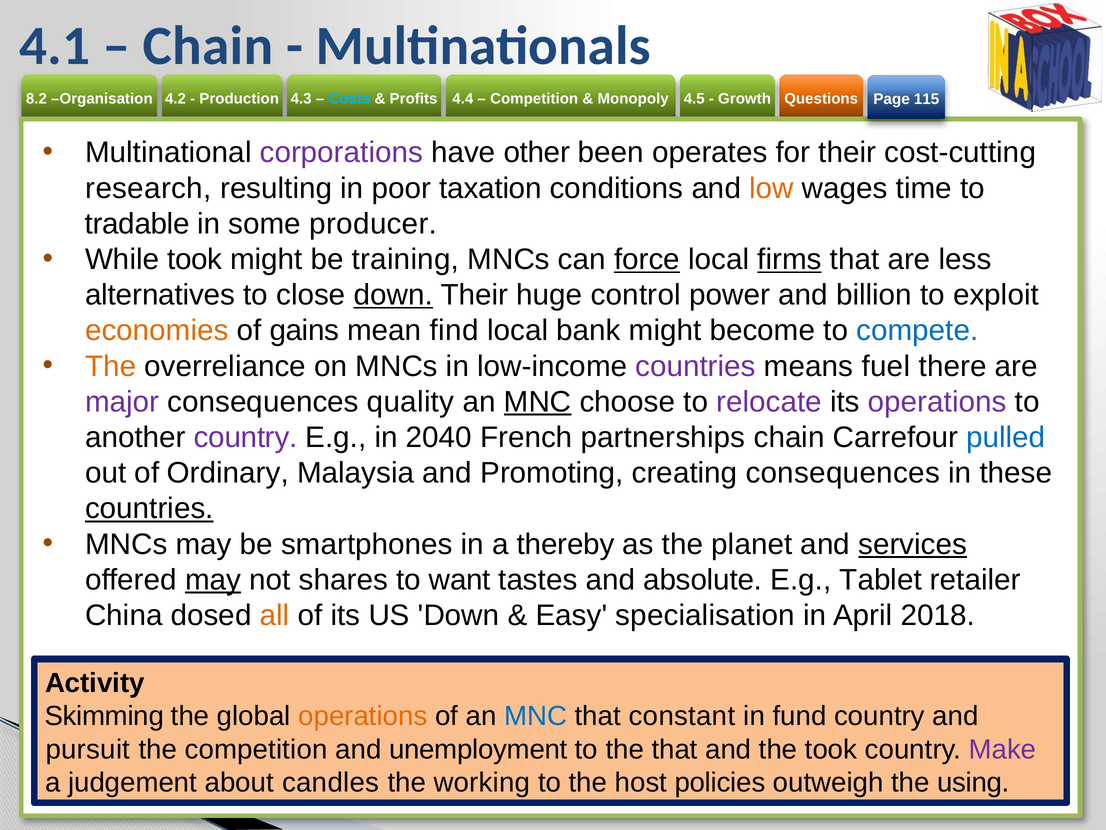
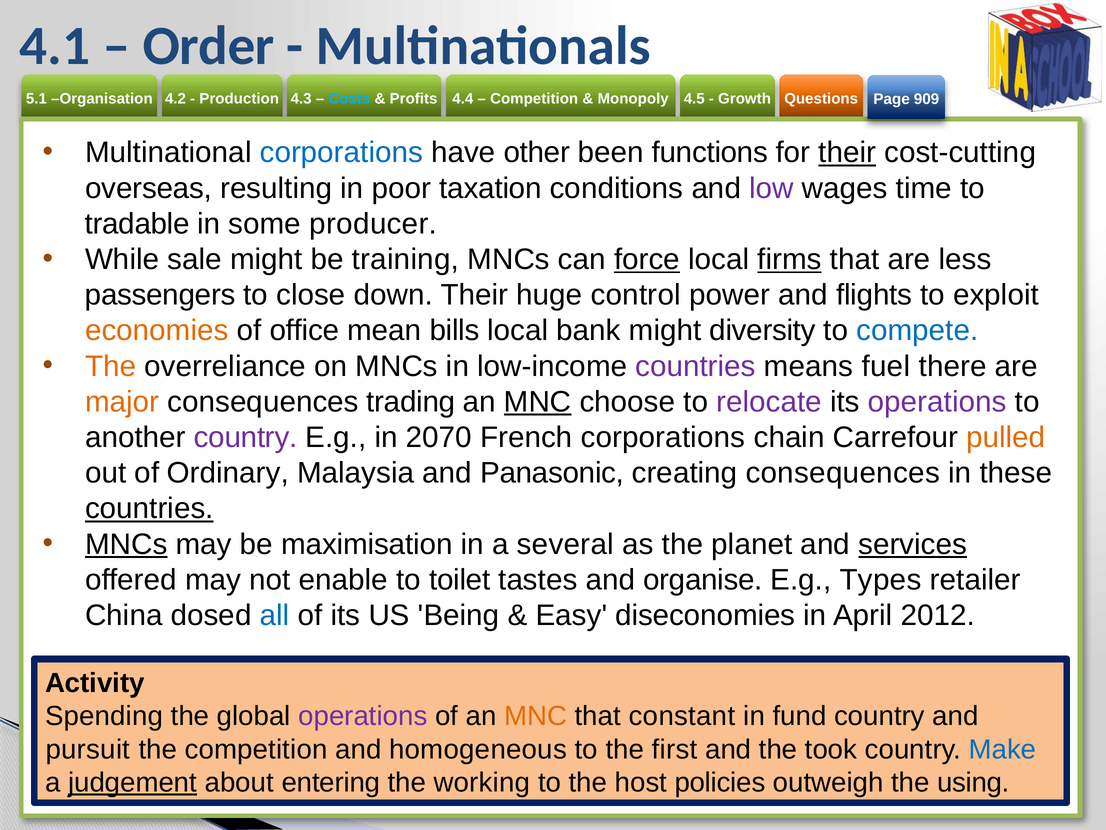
Chain at (208, 46): Chain -> Order
8.2: 8.2 -> 5.1
115: 115 -> 909
corporations at (341, 153) colour: purple -> blue
operates: operates -> functions
their at (847, 153) underline: none -> present
research: research -> overseas
low colour: orange -> purple
While took: took -> sale
alternatives: alternatives -> passengers
down at (393, 295) underline: present -> none
billion: billion -> flights
gains: gains -> office
find: find -> bills
become: become -> diversity
major colour: purple -> orange
quality: quality -> trading
2040: 2040 -> 2070
French partnerships: partnerships -> corporations
pulled colour: blue -> orange
Promoting: Promoting -> Panasonic
MNCs at (126, 544) underline: none -> present
smartphones: smartphones -> maximisation
thereby: thereby -> several
may at (213, 579) underline: present -> none
shares: shares -> enable
want: want -> toilet
absolute: absolute -> organise
Tablet: Tablet -> Types
all colour: orange -> blue
US Down: Down -> Being
specialisation: specialisation -> diseconomies
2018: 2018 -> 2012
Skimming: Skimming -> Spending
operations at (363, 716) colour: orange -> purple
MNC at (536, 716) colour: blue -> orange
unemployment: unemployment -> homogeneous
the that: that -> first
Make colour: purple -> blue
judgement underline: none -> present
candles: candles -> entering
